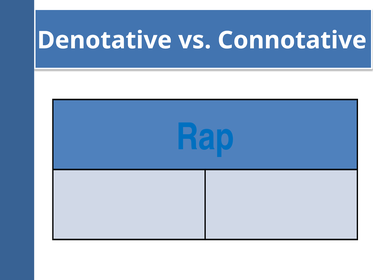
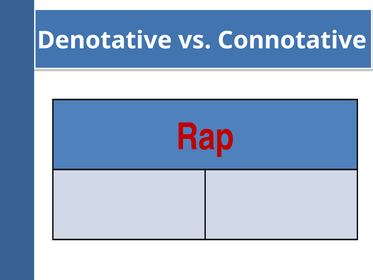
Rap colour: blue -> red
